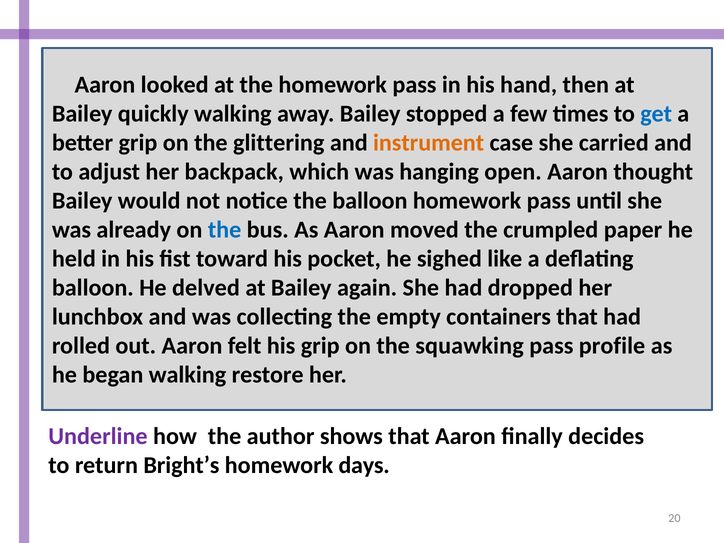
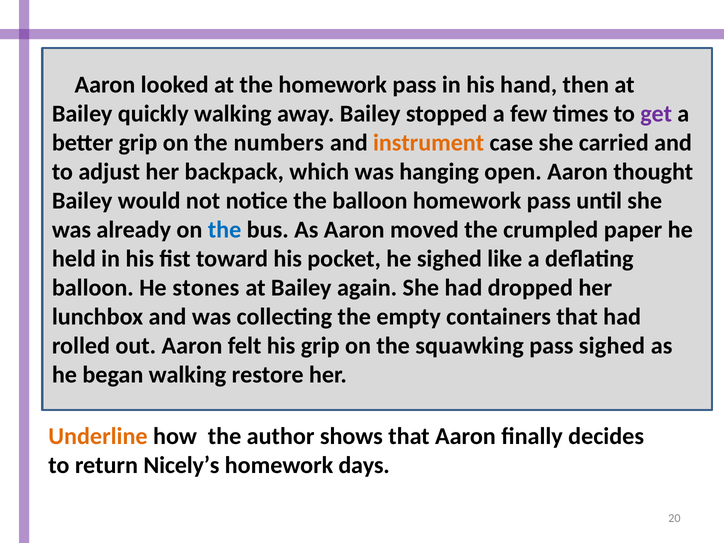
get colour: blue -> purple
glittering: glittering -> numbers
delved: delved -> stones
pass profile: profile -> sighed
Underline colour: purple -> orange
Bright’s: Bright’s -> Nicely’s
